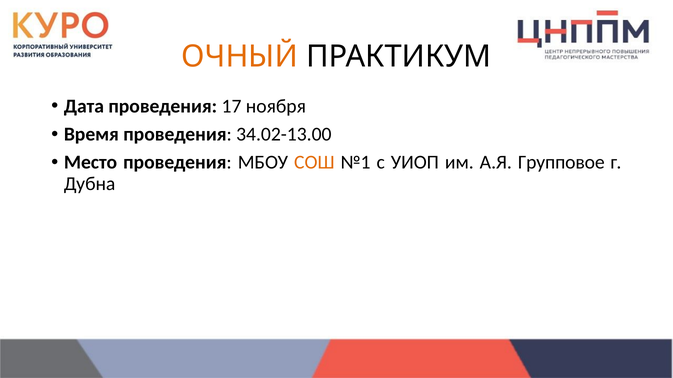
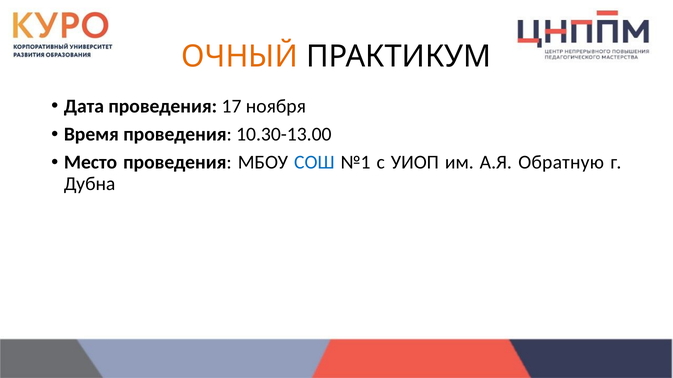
34.02-13.00: 34.02-13.00 -> 10.30-13.00
СОШ colour: orange -> blue
Групповое: Групповое -> Обратную
